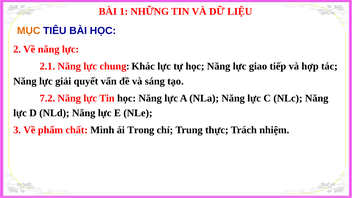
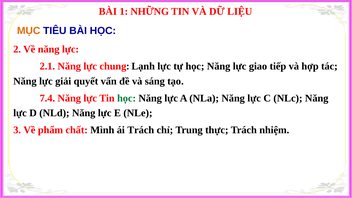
Khác: Khác -> Lạnh
7.2: 7.2 -> 7.4
học at (127, 98) colour: black -> green
ái Trong: Trong -> Trách
